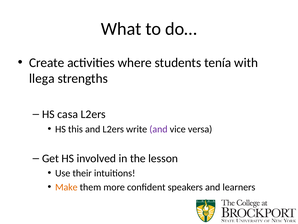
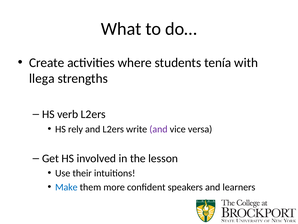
casa: casa -> verb
this: this -> rely
Make colour: orange -> blue
